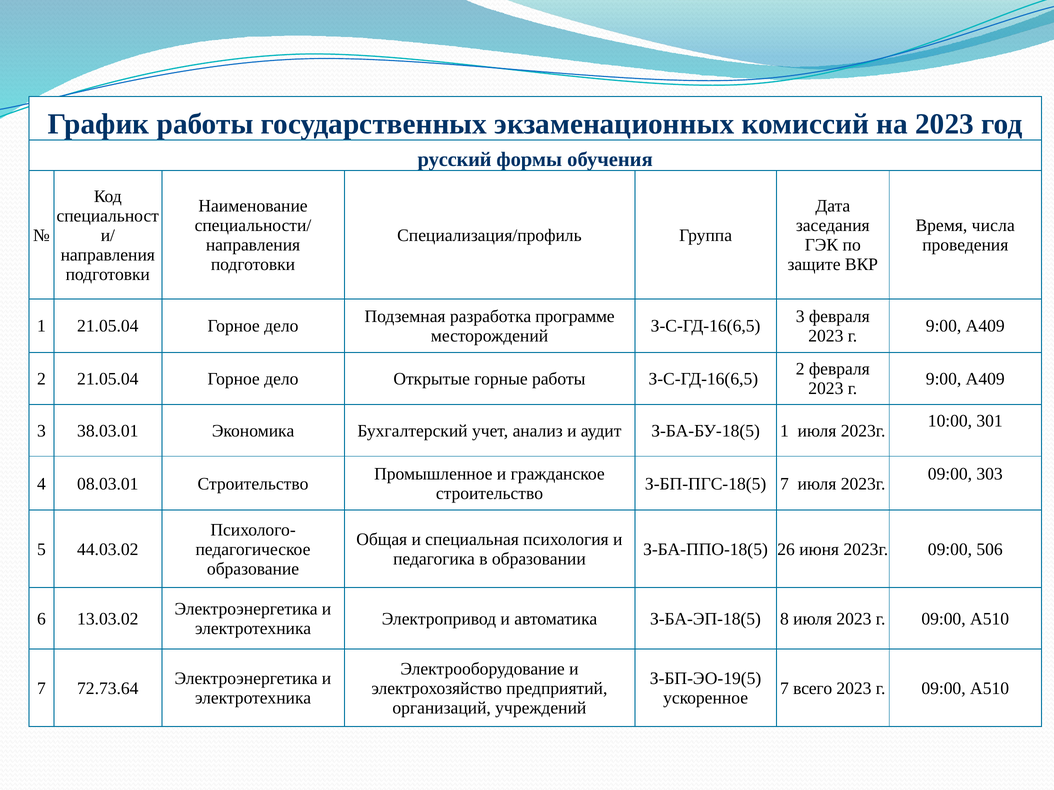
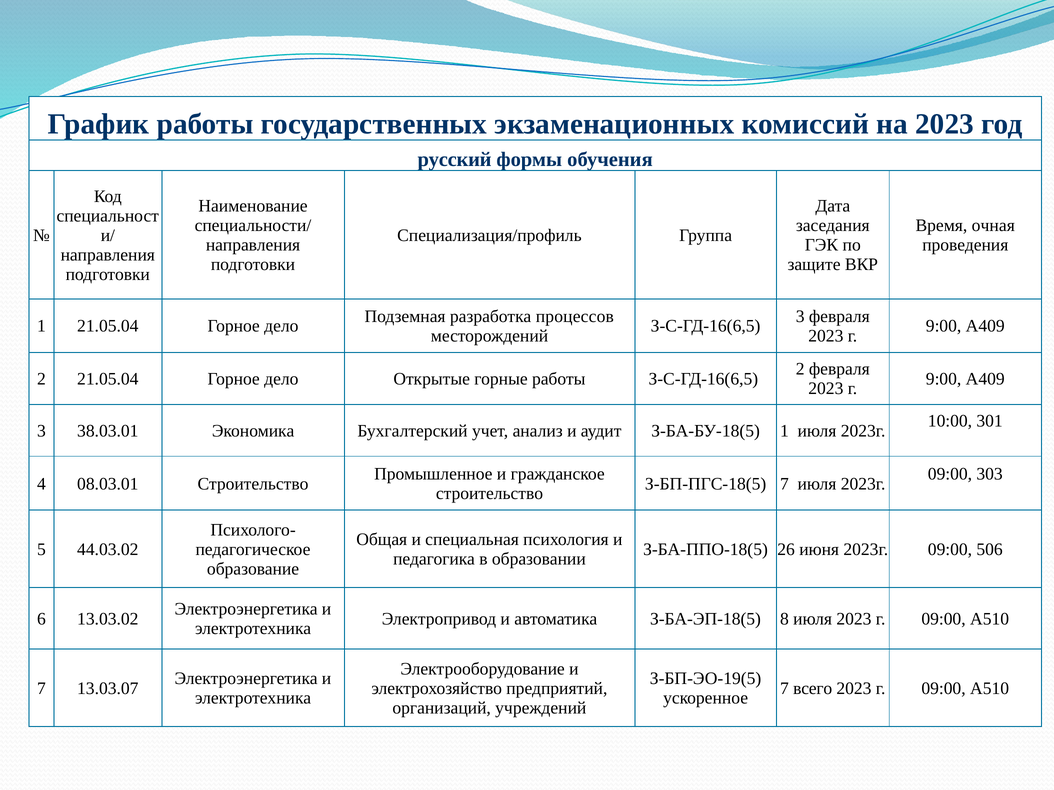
числа: числа -> очная
программе: программе -> процессов
72.73.64: 72.73.64 -> 13.03.07
